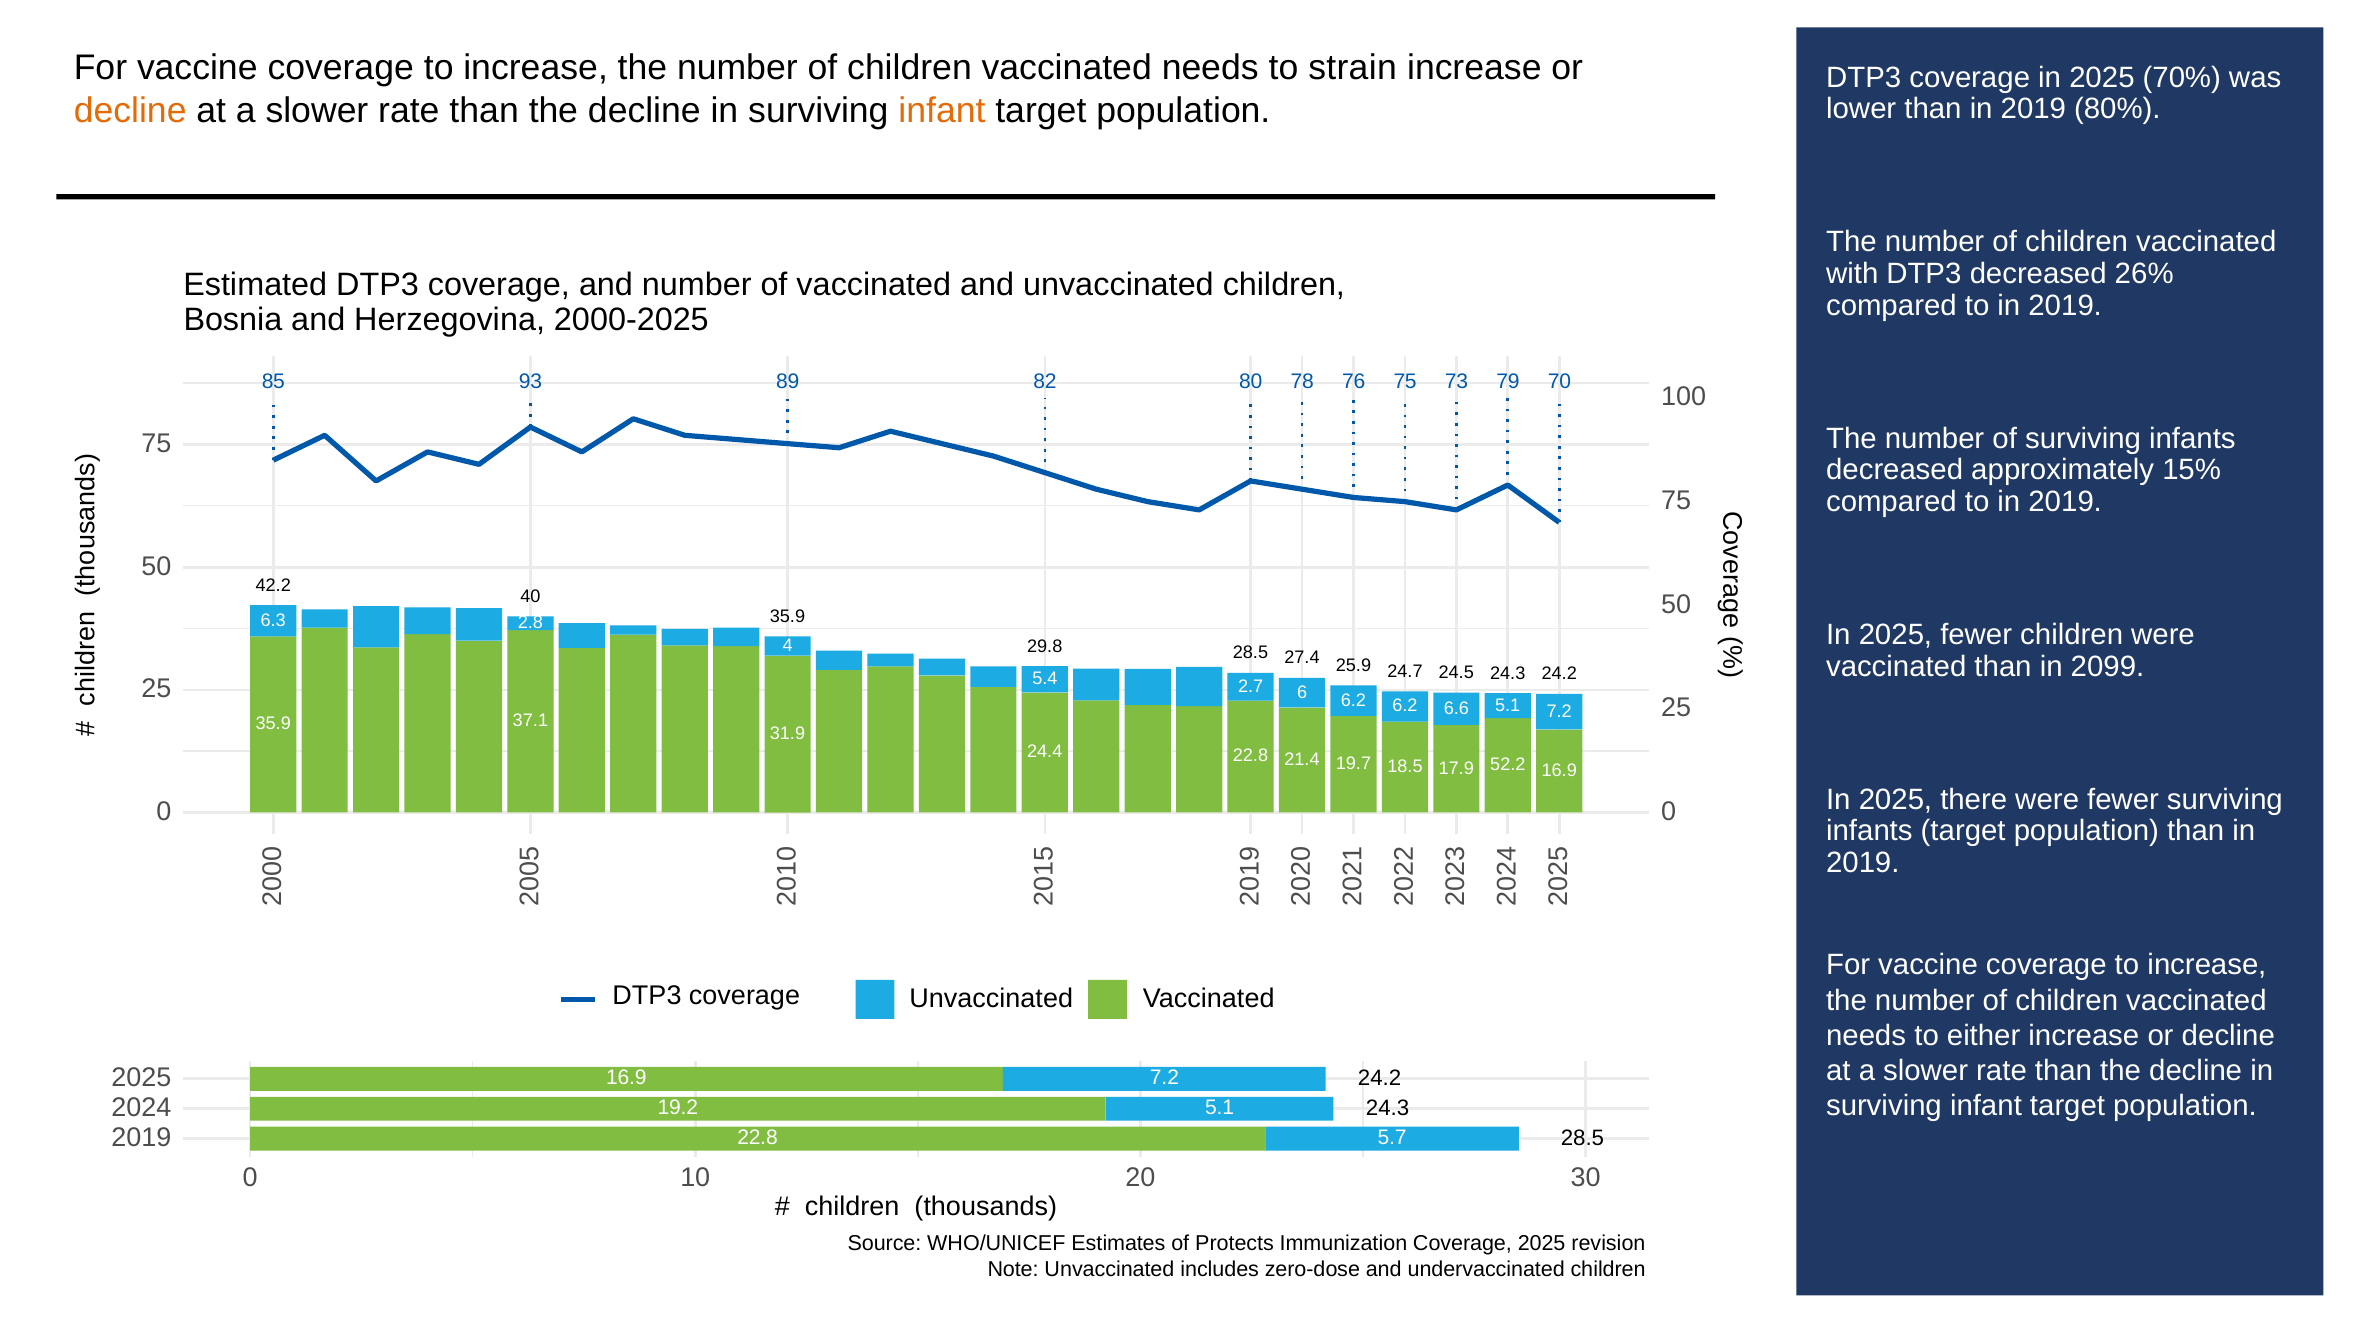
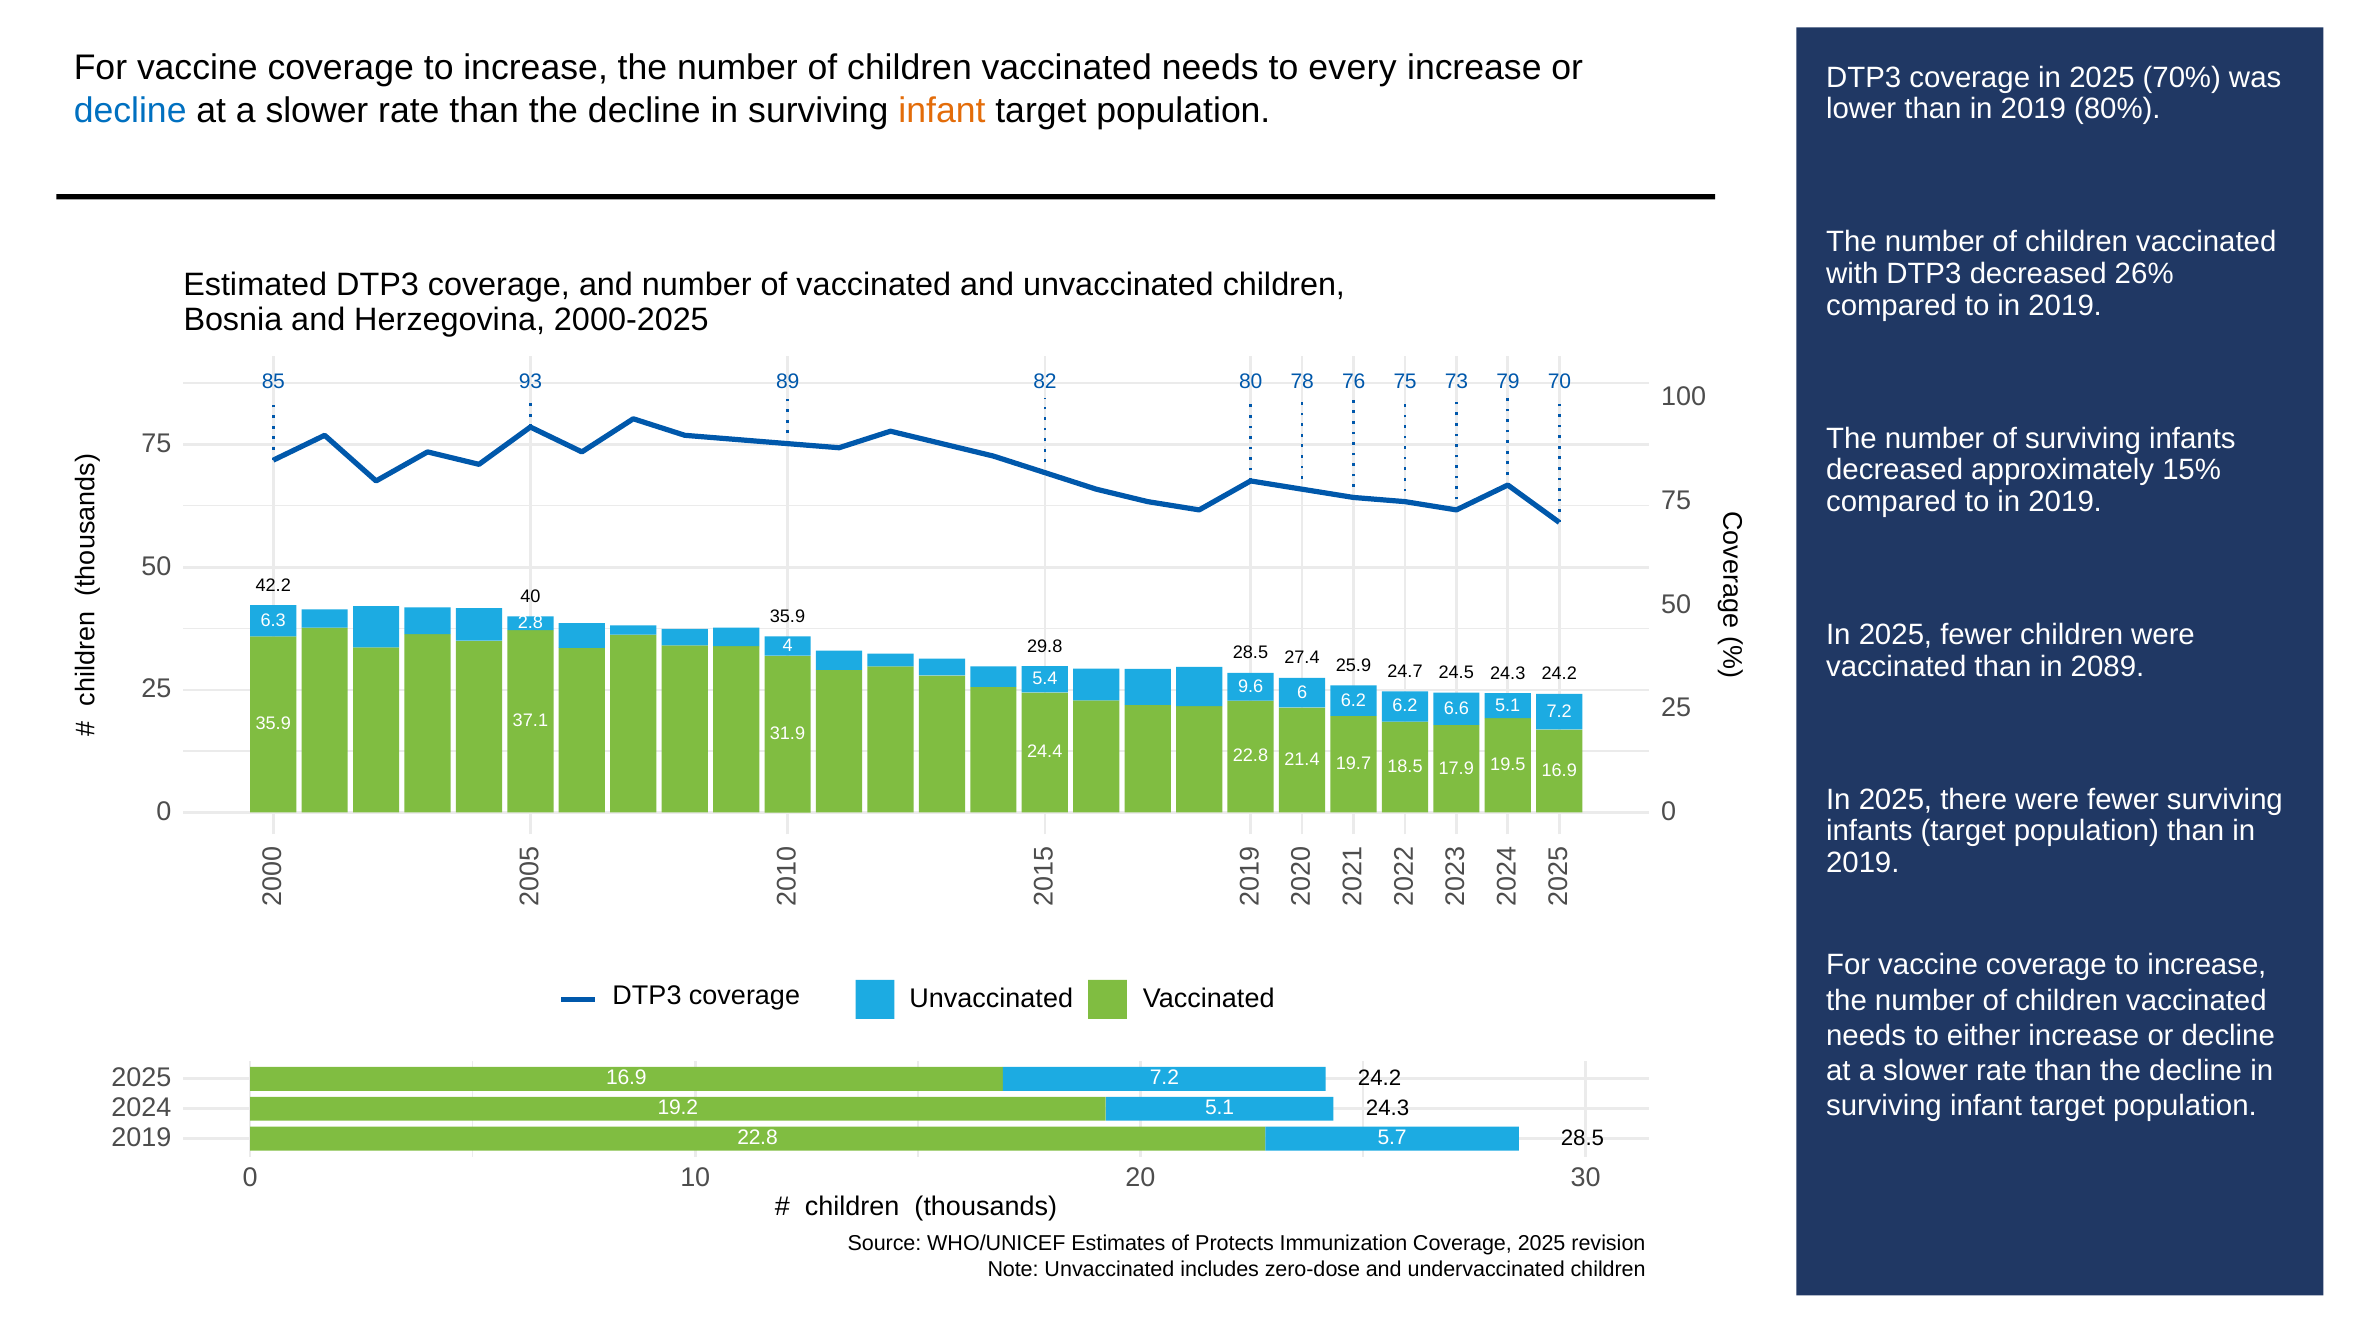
strain: strain -> every
decline at (130, 110) colour: orange -> blue
2099: 2099 -> 2089
2.7: 2.7 -> 9.6
52.2: 52.2 -> 19.5
